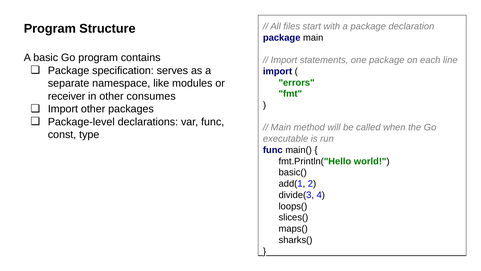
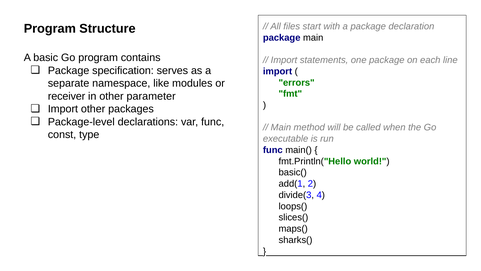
consumes: consumes -> parameter
